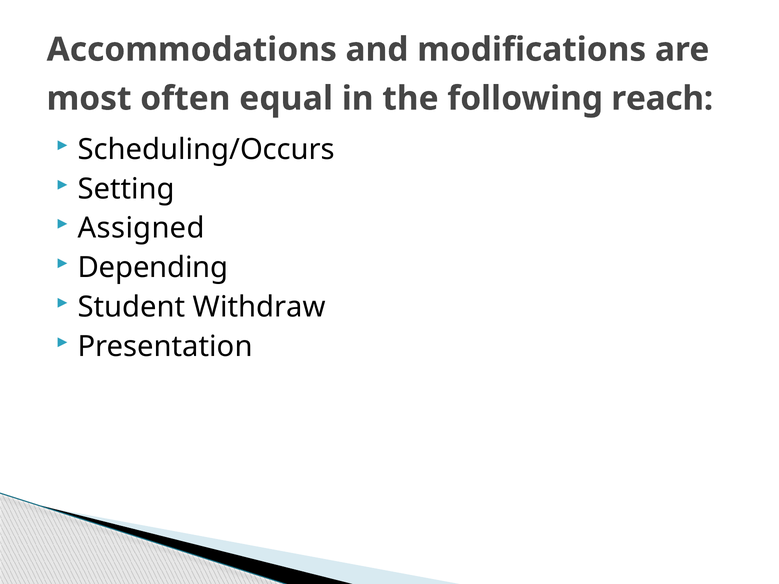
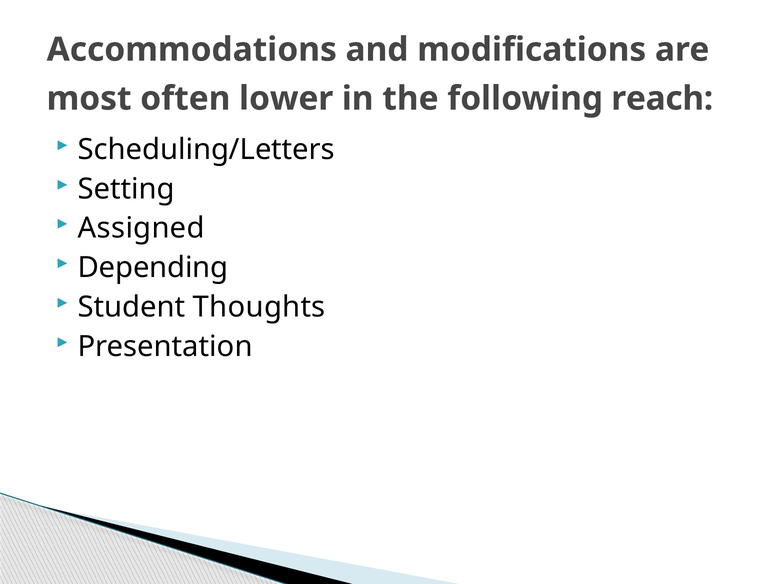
equal: equal -> lower
Scheduling/Occurs: Scheduling/Occurs -> Scheduling/Letters
Withdraw: Withdraw -> Thoughts
